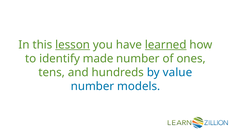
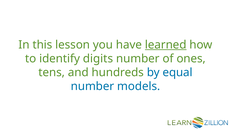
lesson underline: present -> none
made: made -> digits
value: value -> equal
